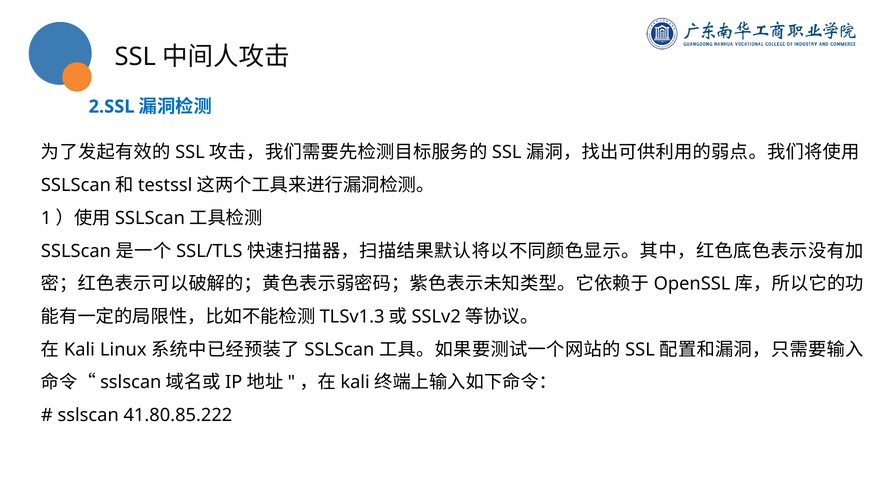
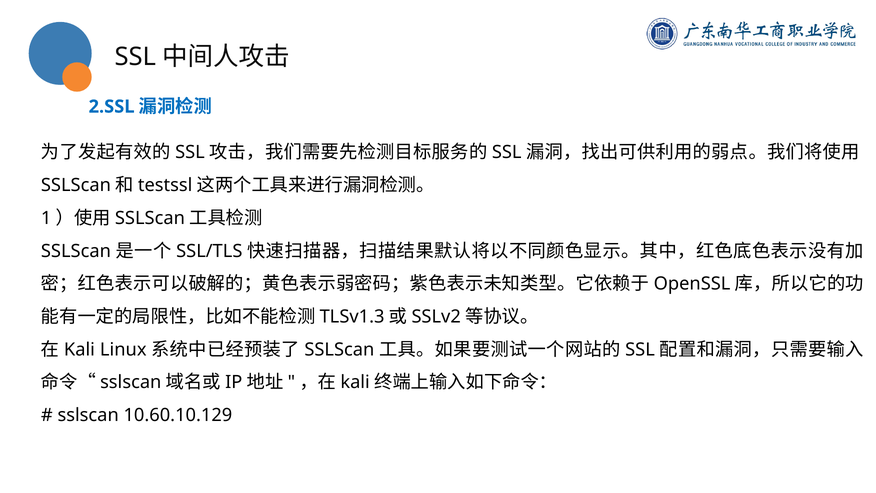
41.80.85.222: 41.80.85.222 -> 10.60.10.129
